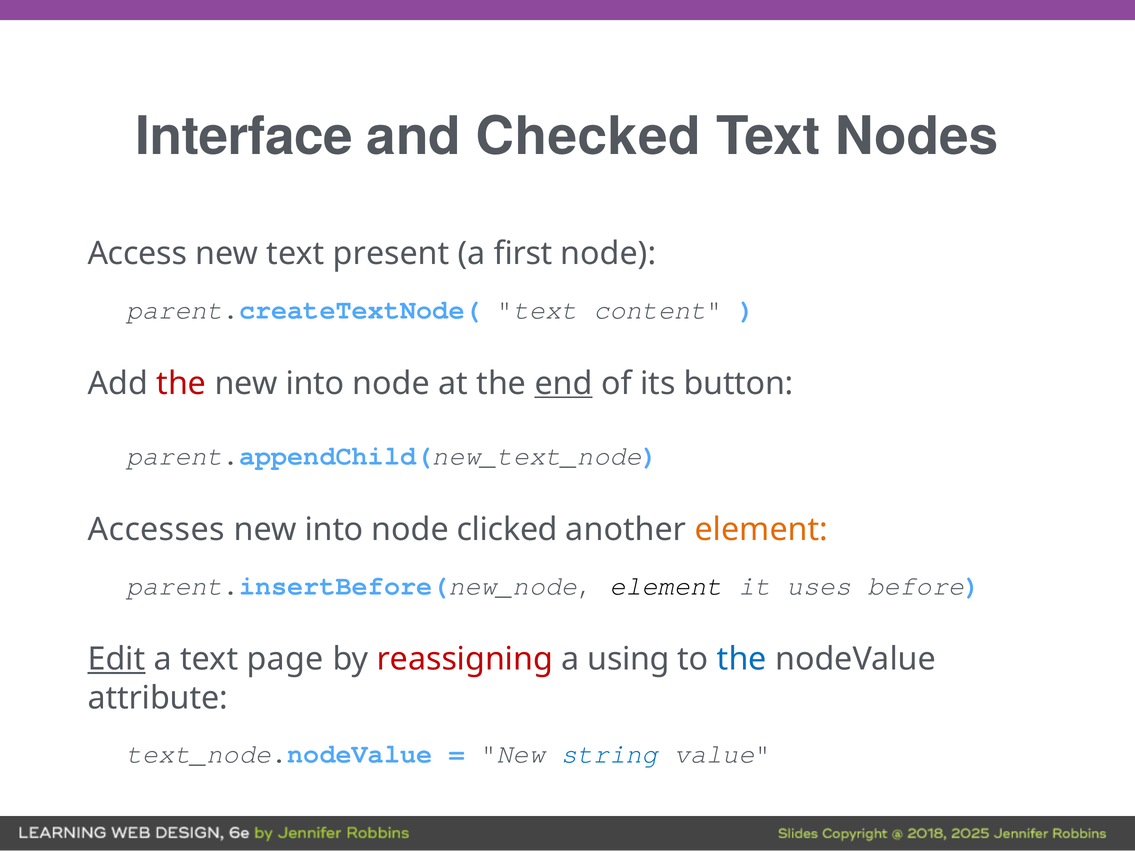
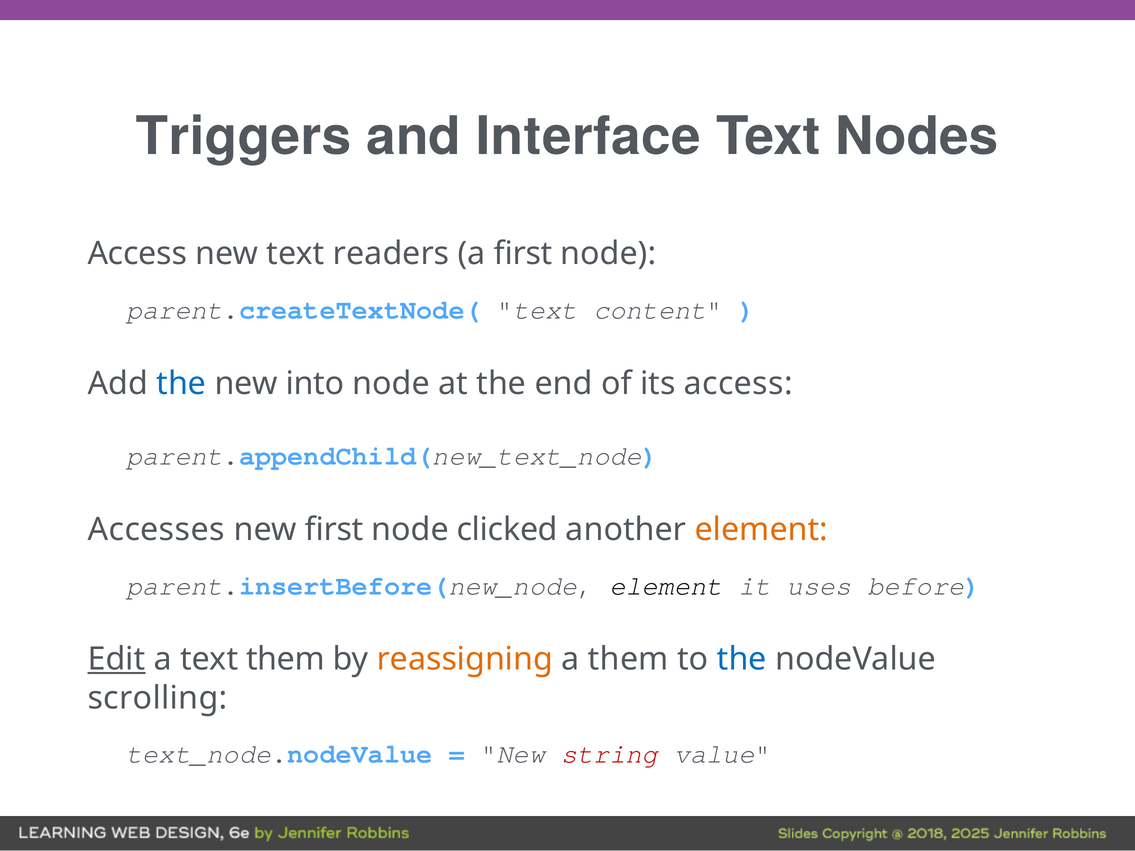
Interface: Interface -> Triggers
Checked: Checked -> Interface
present: present -> readers
the at (181, 384) colour: red -> blue
end underline: present -> none
its button: button -> access
into at (334, 530): into -> first
text page: page -> them
reassigning colour: red -> orange
a using: using -> them
attribute: attribute -> scrolling
string colour: blue -> red
